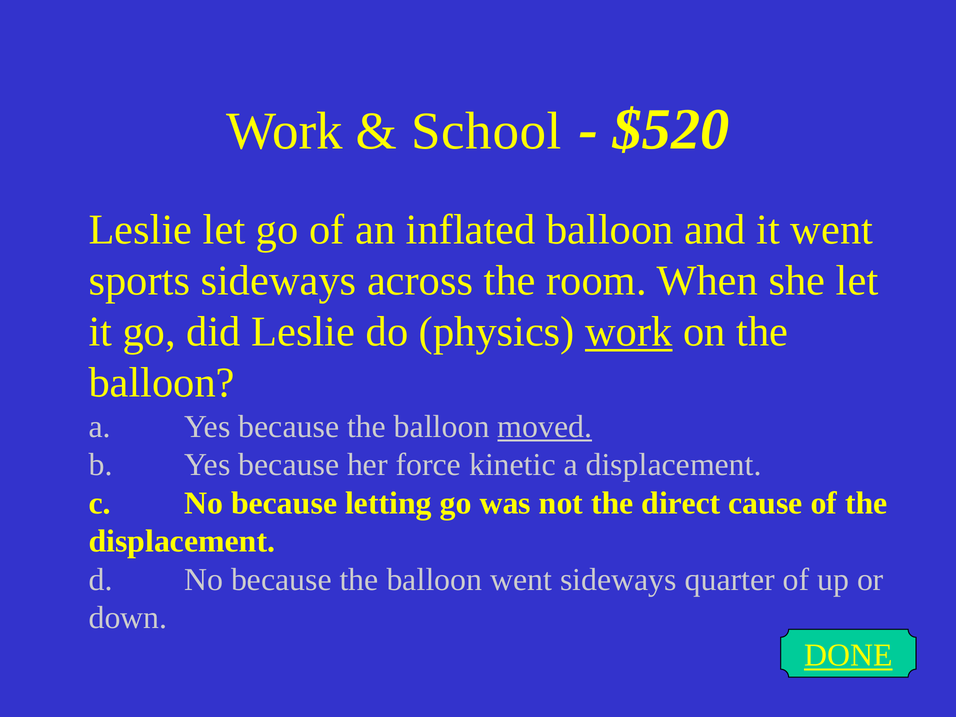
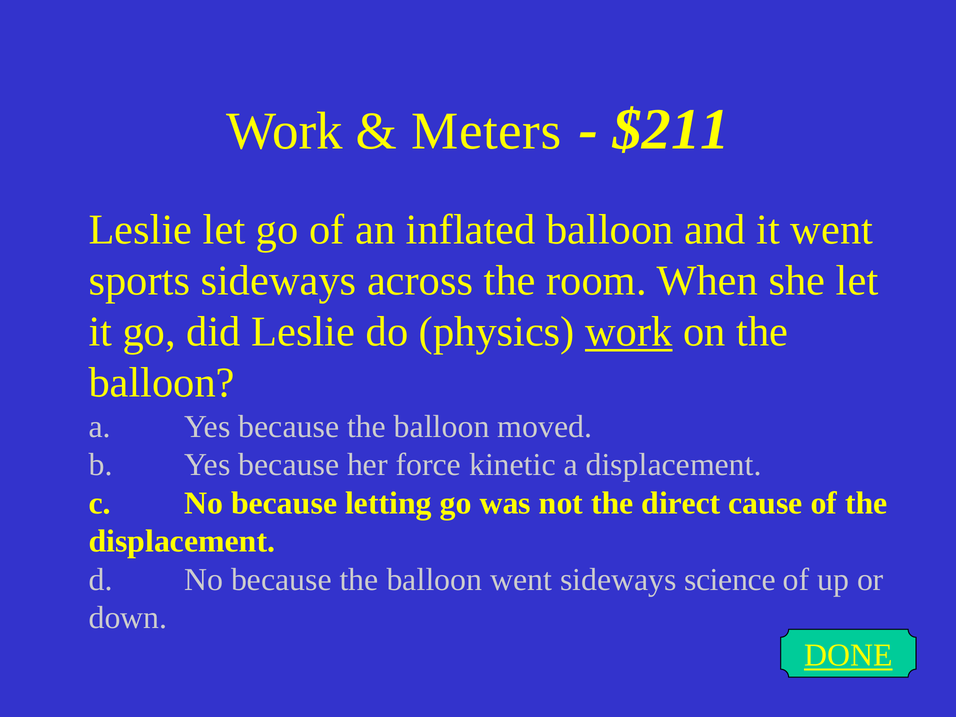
School: School -> Meters
$520: $520 -> $211
moved underline: present -> none
quarter: quarter -> science
